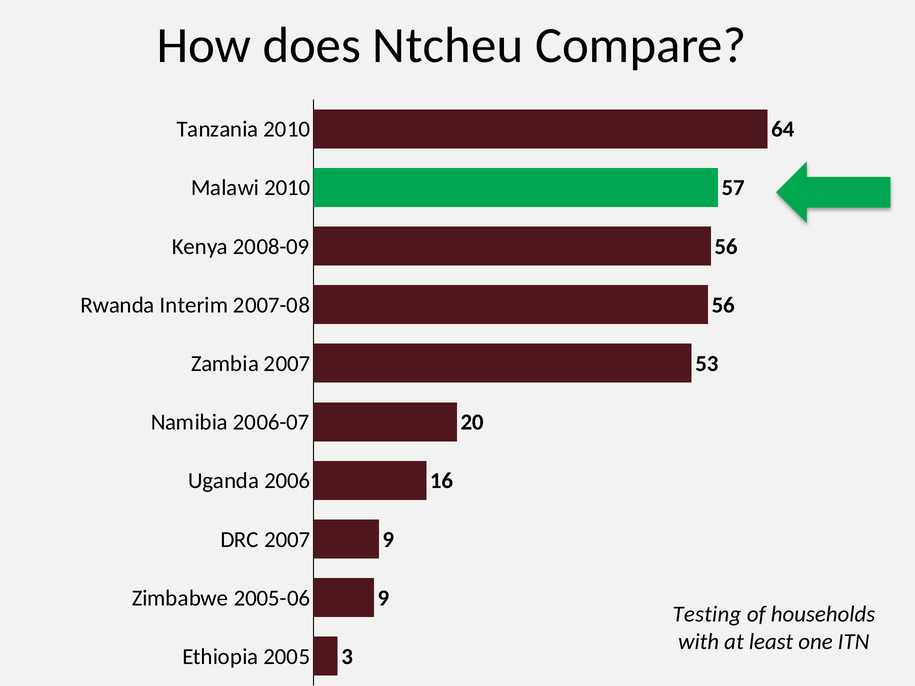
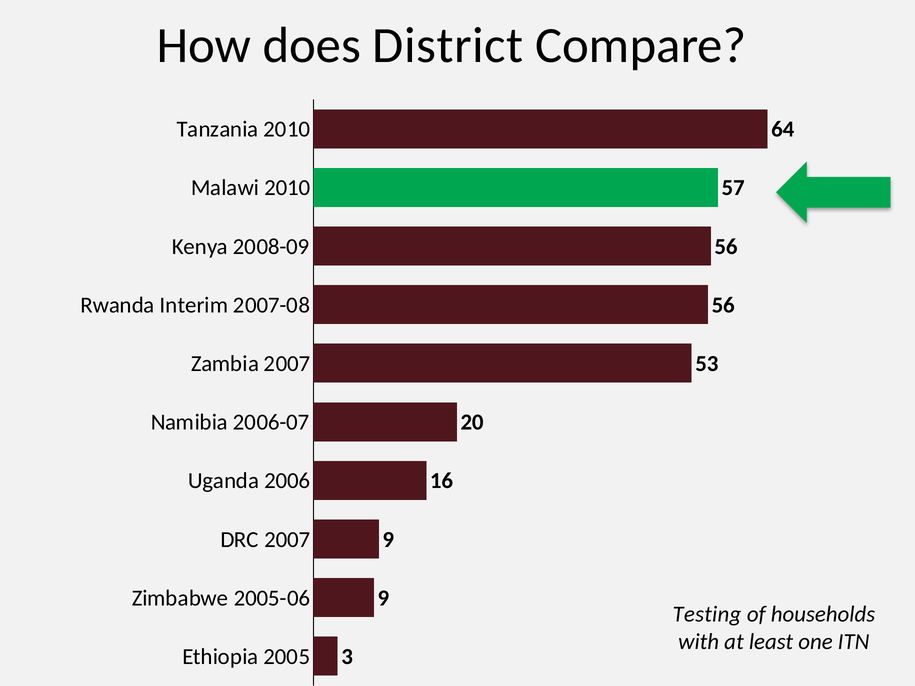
Ntcheu: Ntcheu -> District
